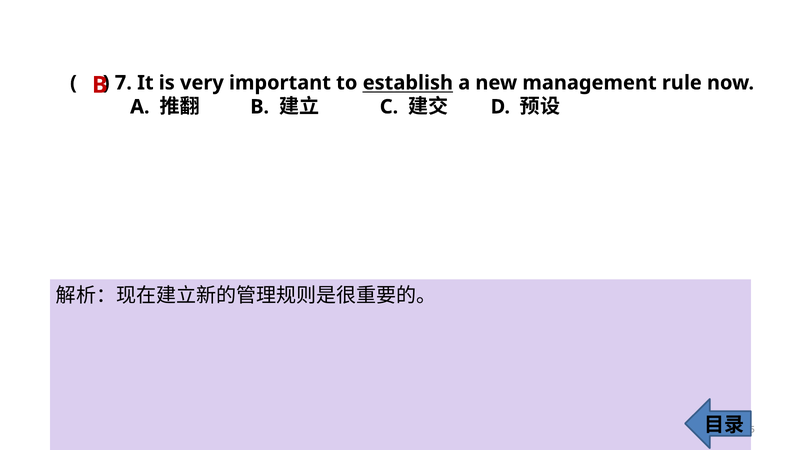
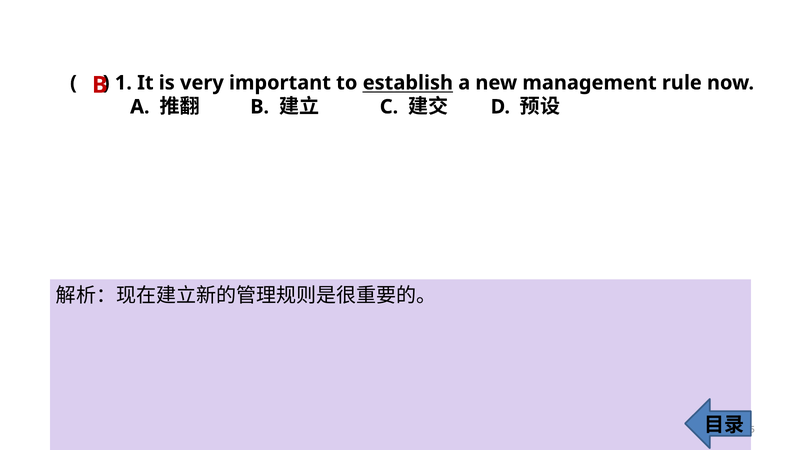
7: 7 -> 1
